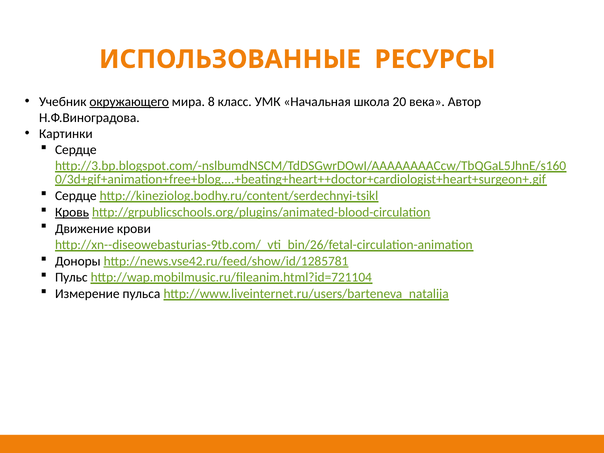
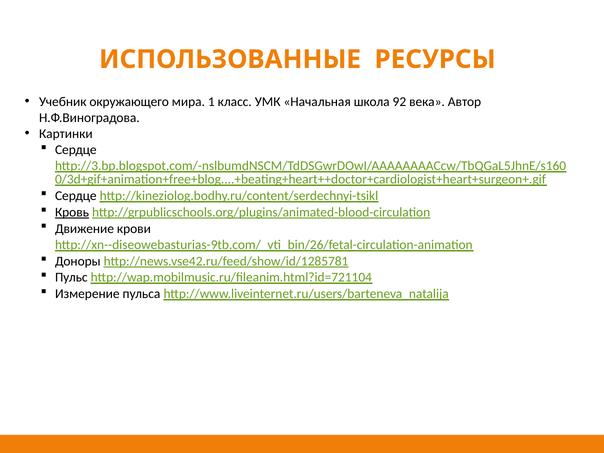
окружающего underline: present -> none
8: 8 -> 1
20: 20 -> 92
